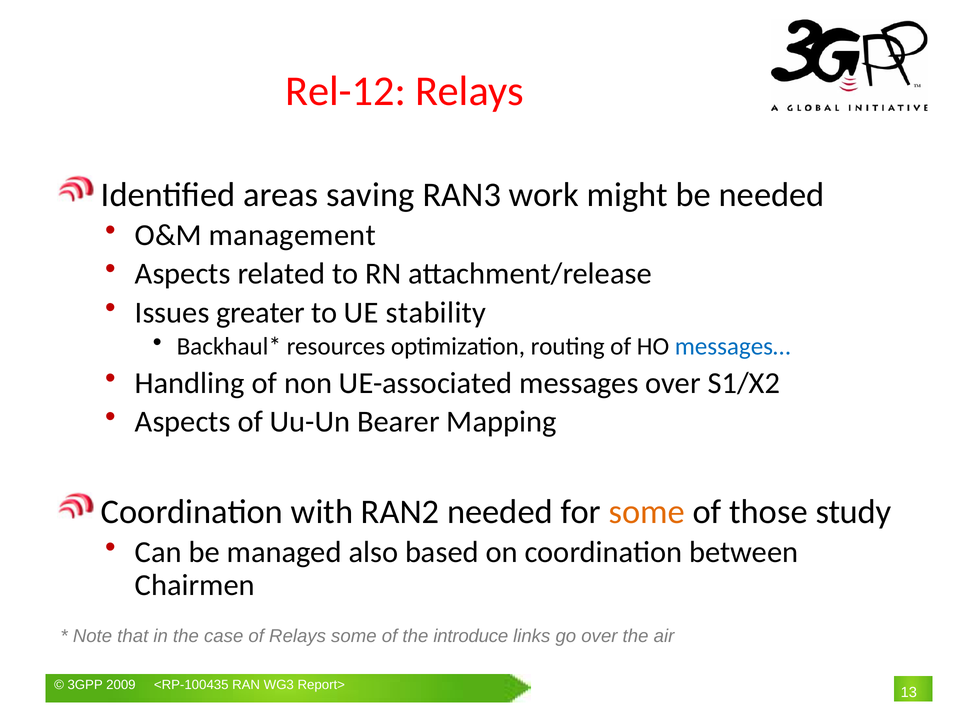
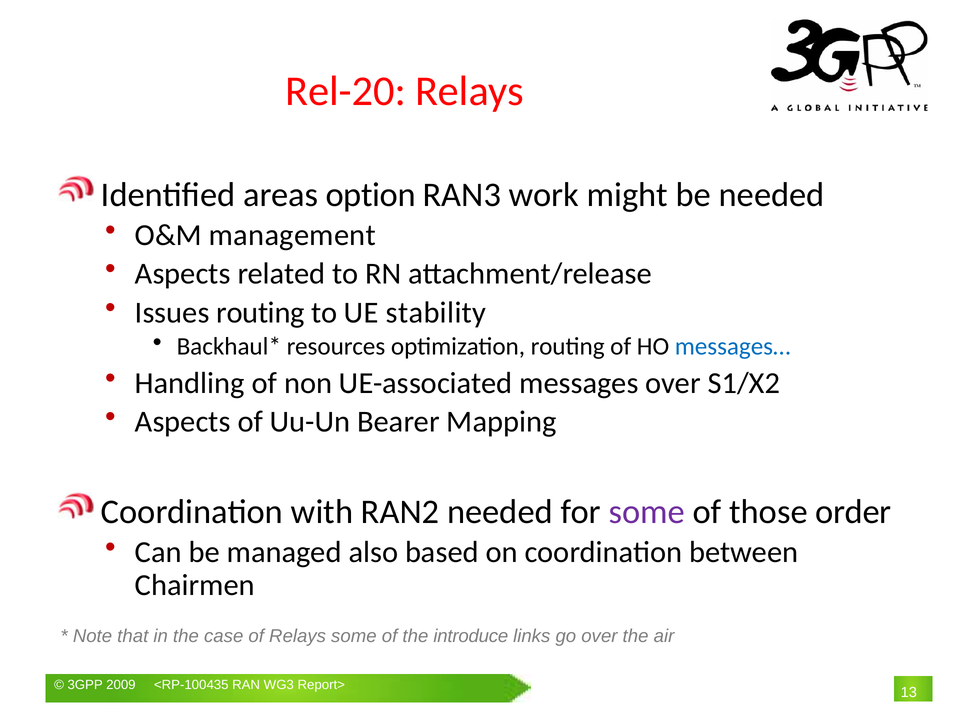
Rel-12: Rel-12 -> Rel-20
saving: saving -> option
Issues greater: greater -> routing
some at (647, 512) colour: orange -> purple
study: study -> order
